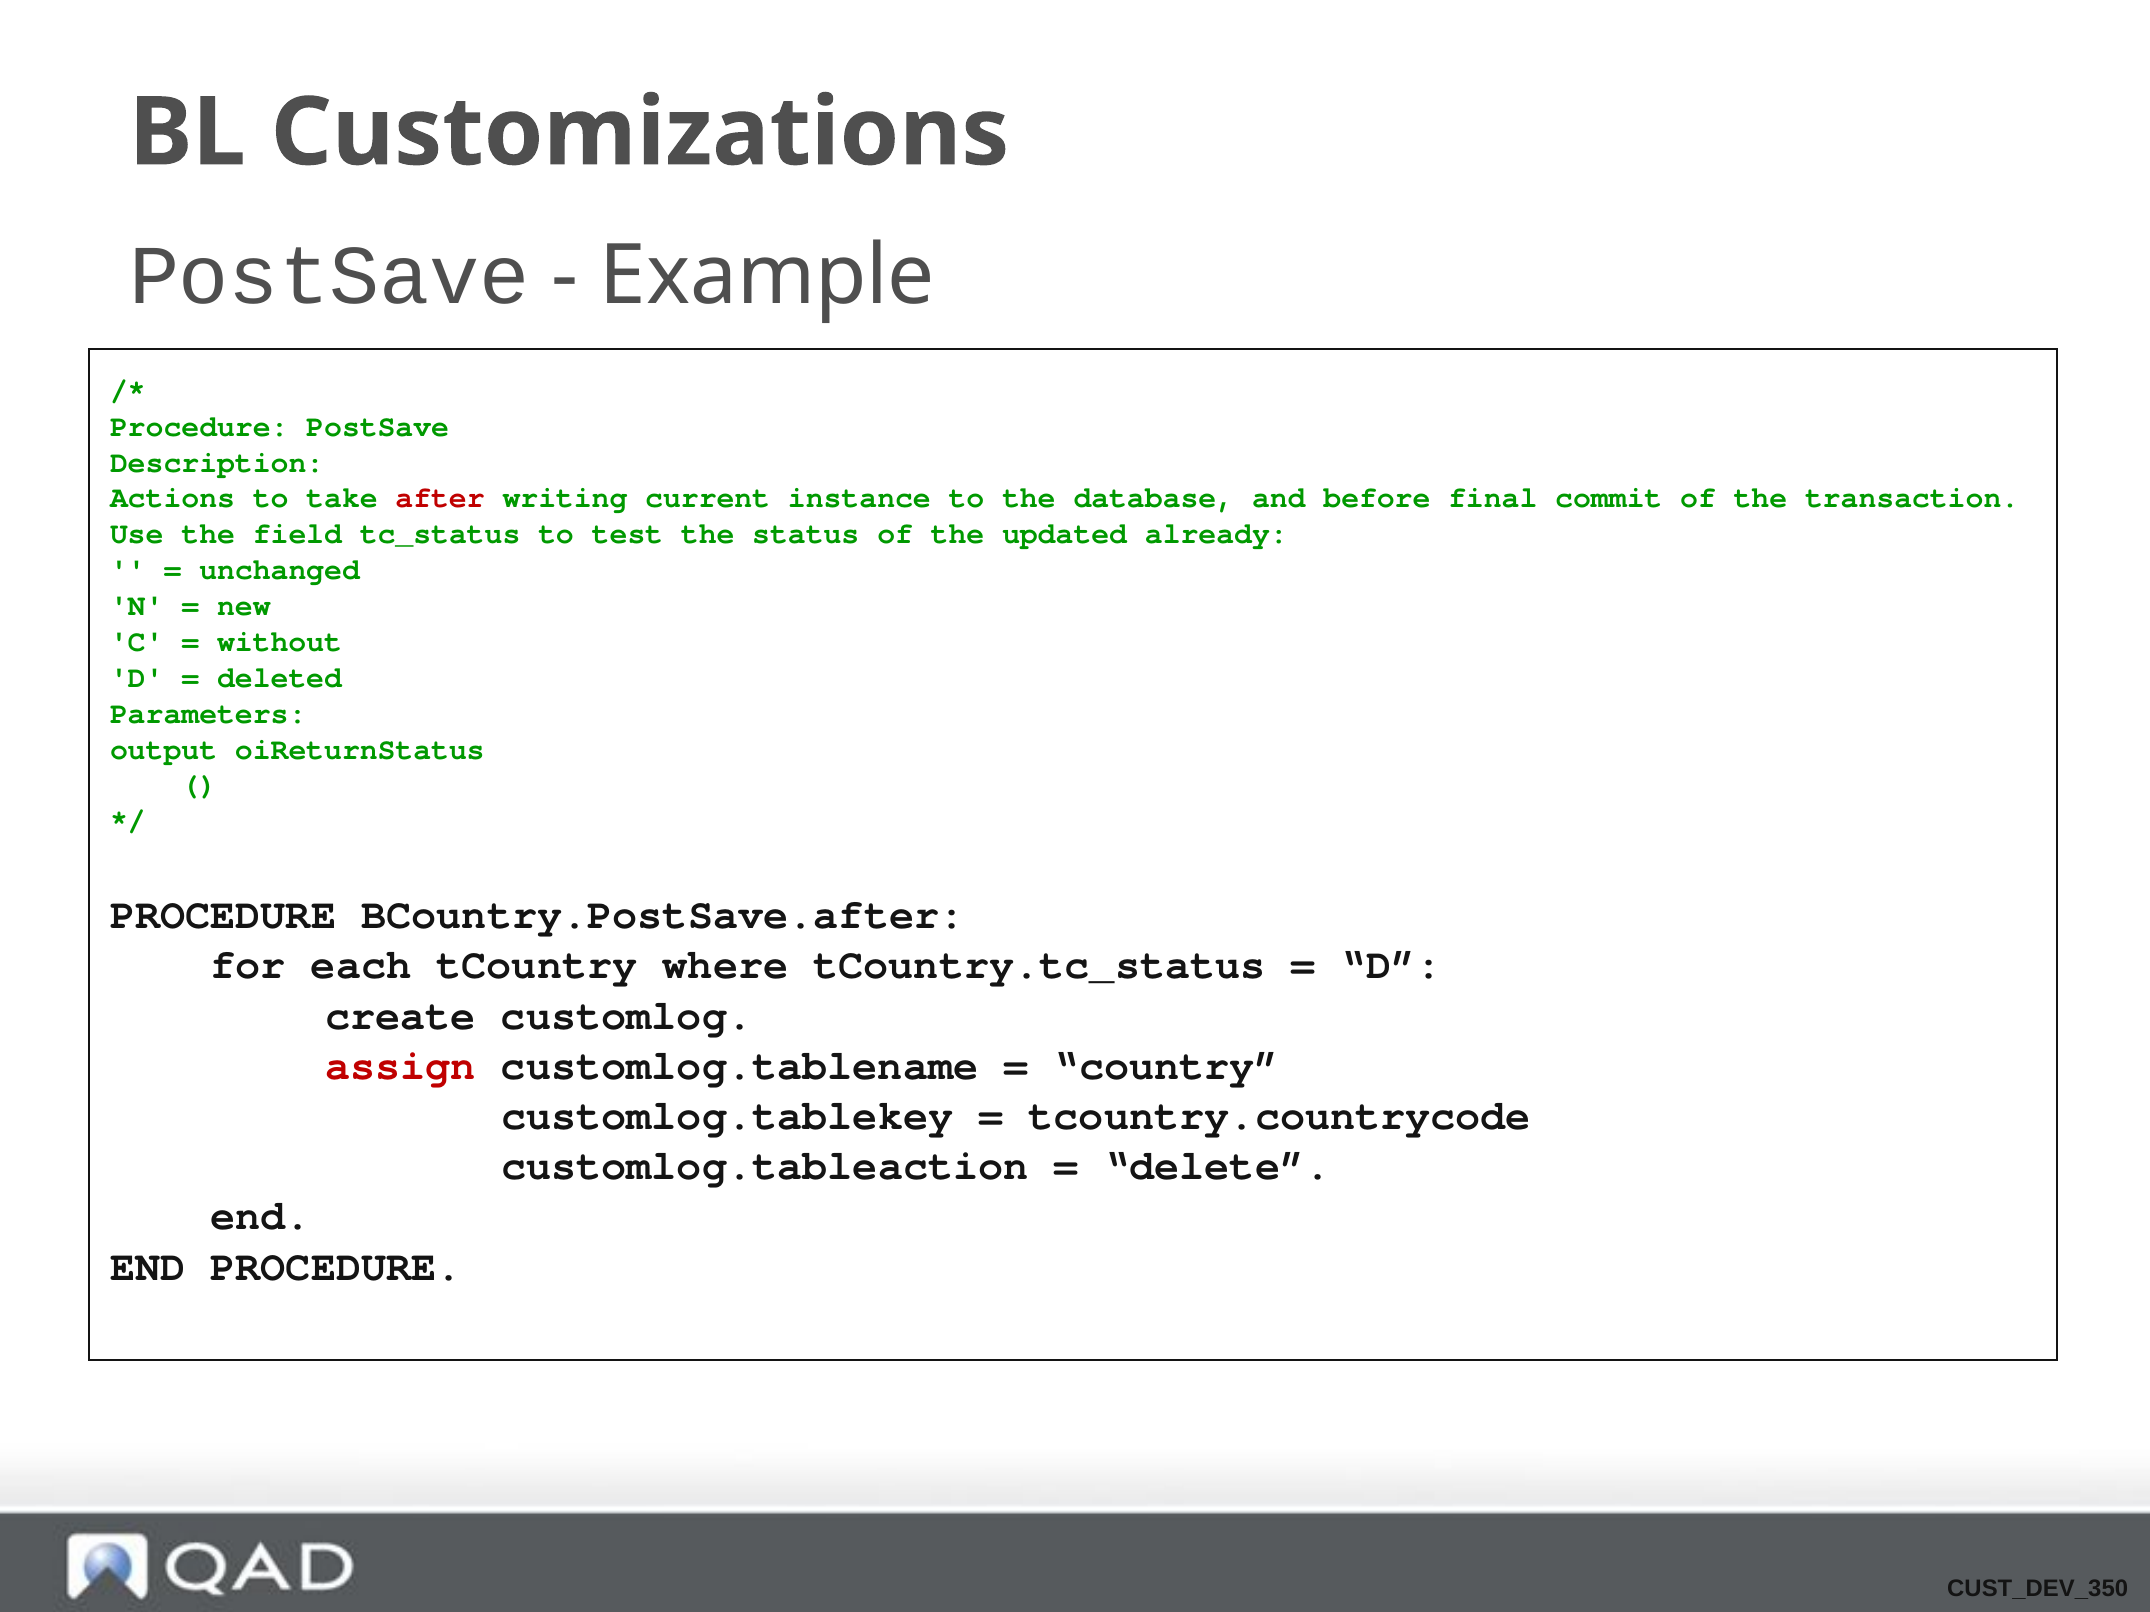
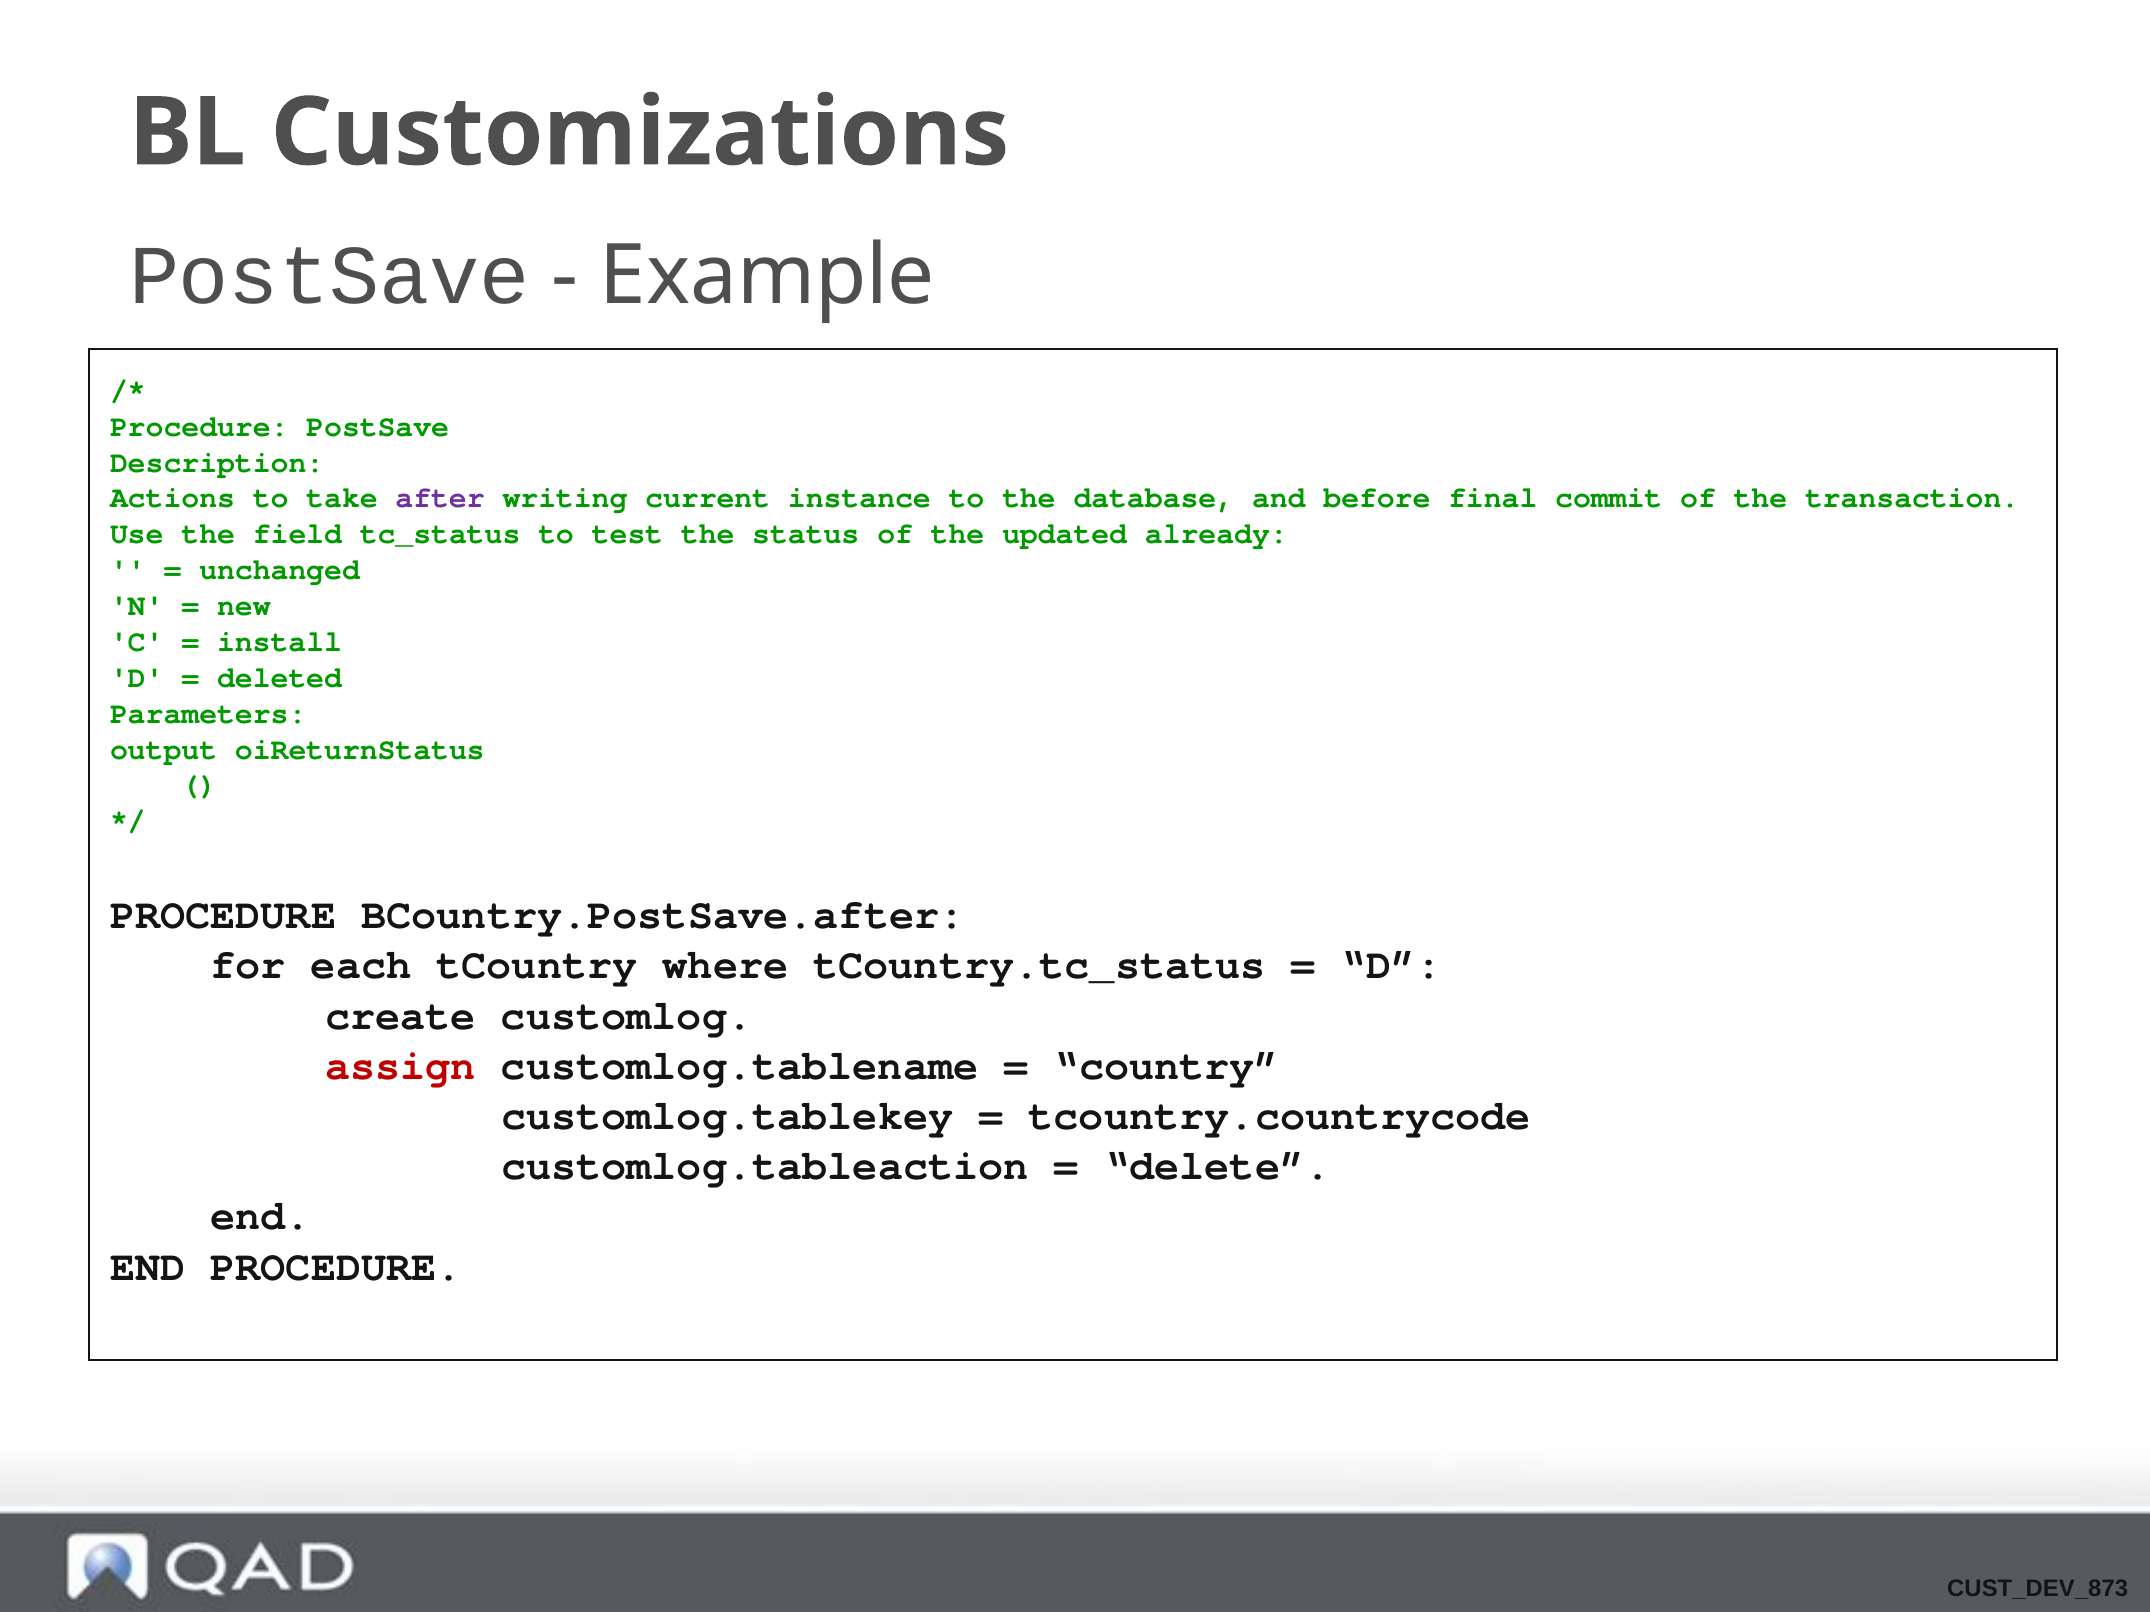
after at (440, 498) colour: red -> purple
without: without -> install
CUST_DEV_350: CUST_DEV_350 -> CUST_DEV_873
